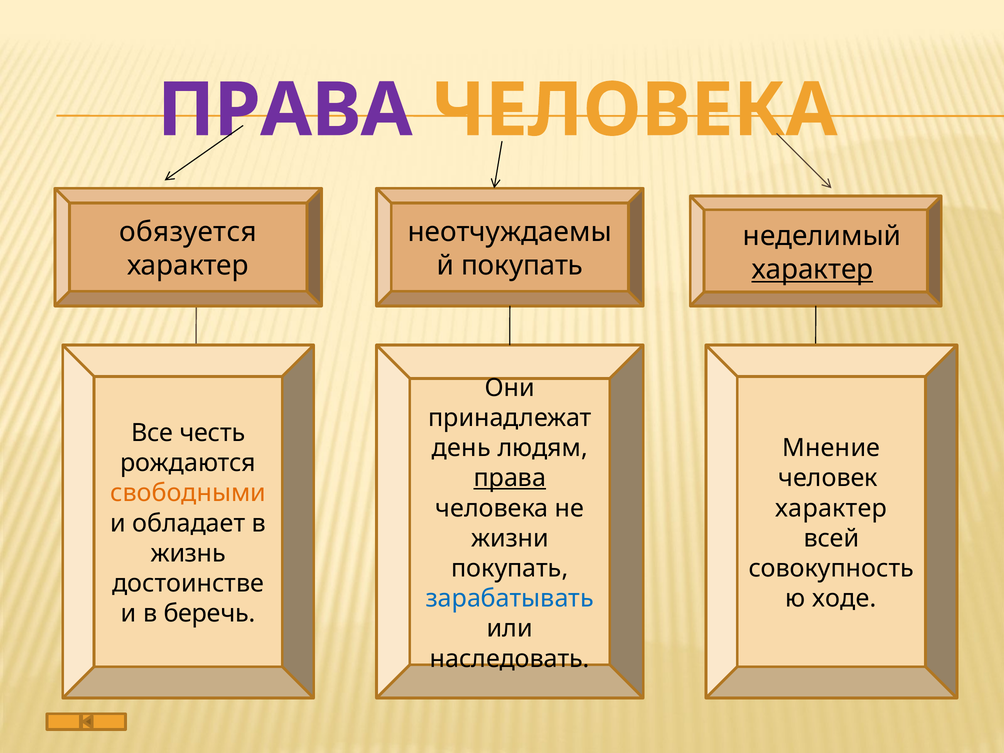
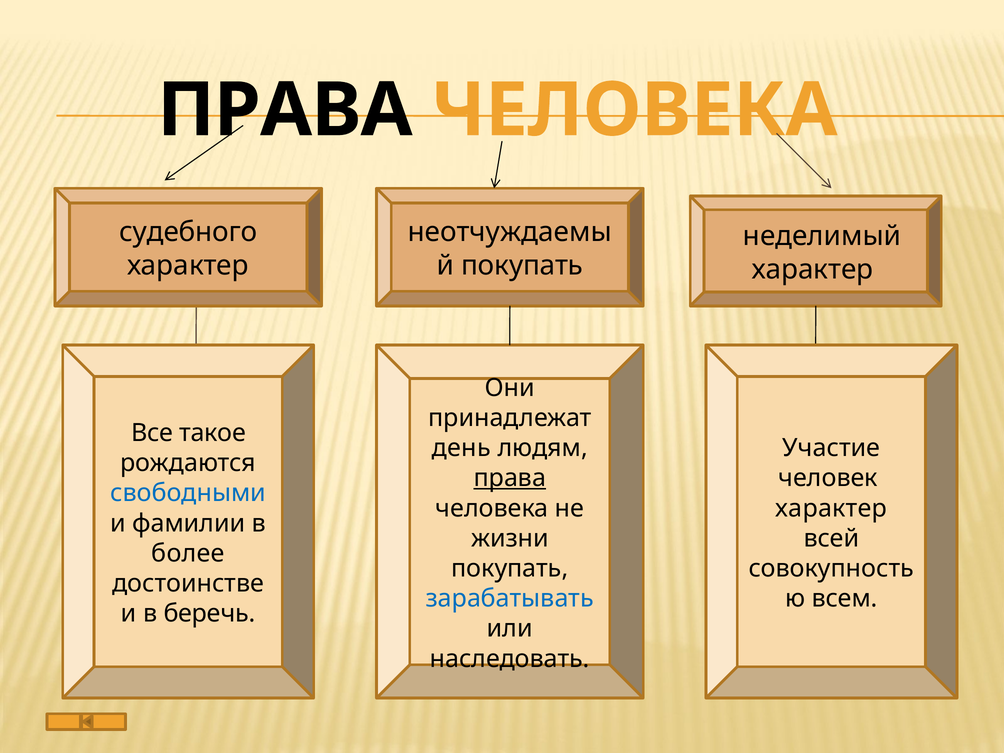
ПРАВА at (285, 110) colour: purple -> black
обязуется: обязуется -> судебного
характер at (812, 270) underline: present -> none
честь: честь -> такое
Мнение: Мнение -> Участие
свободными colour: orange -> blue
обладает: обладает -> фамилии
жизнь: жизнь -> более
ходе: ходе -> всем
